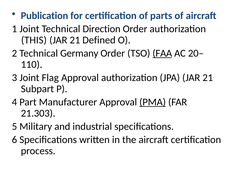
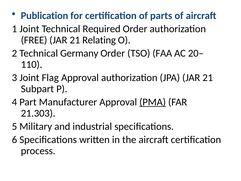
Direction: Direction -> Required
THIS: THIS -> FREE
Defined: Defined -> Relating
FAA underline: present -> none
